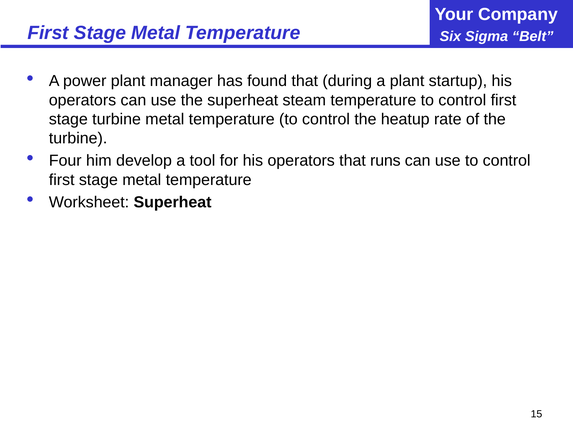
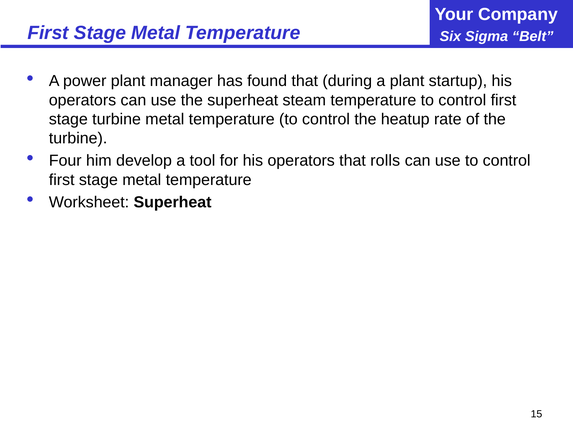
runs: runs -> rolls
